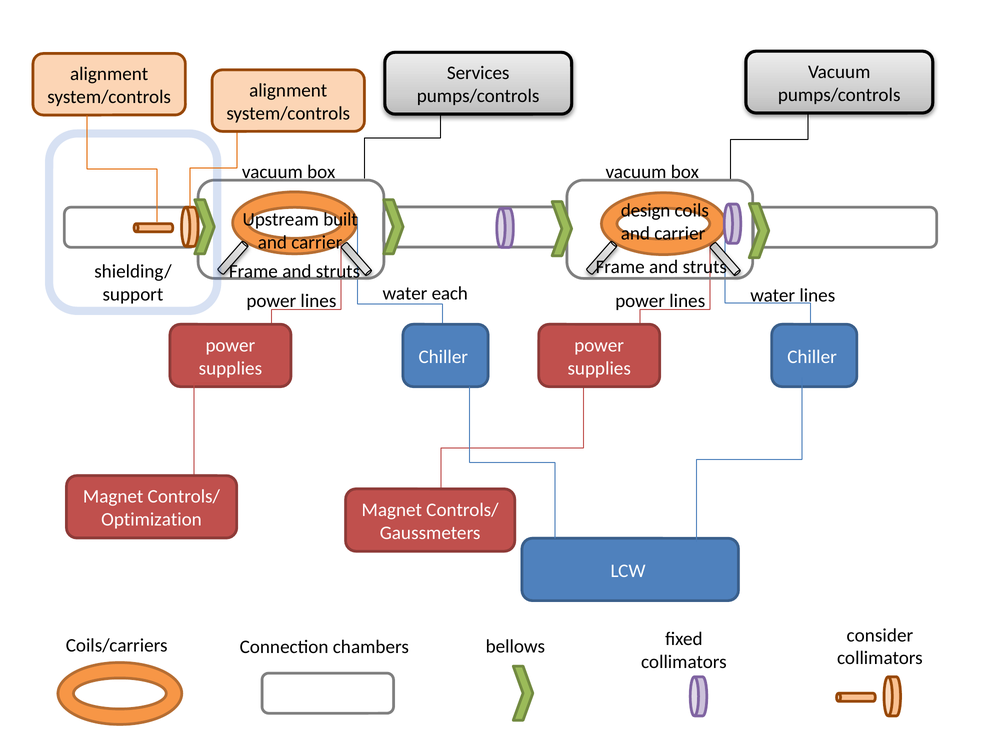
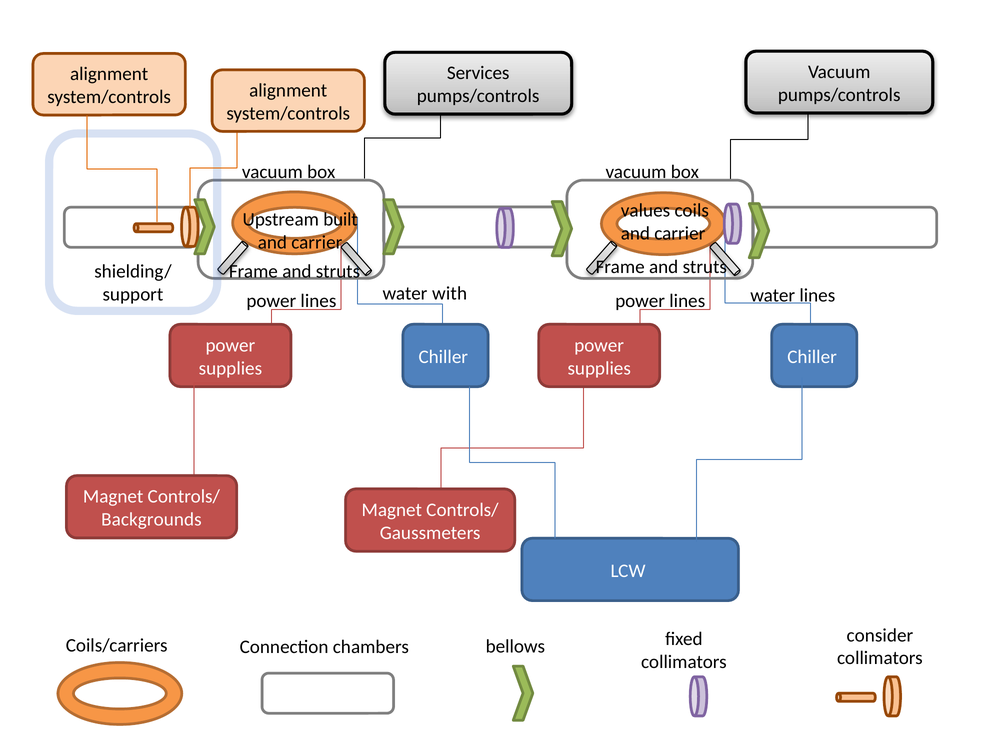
design: design -> values
each: each -> with
Optimization: Optimization -> Backgrounds
